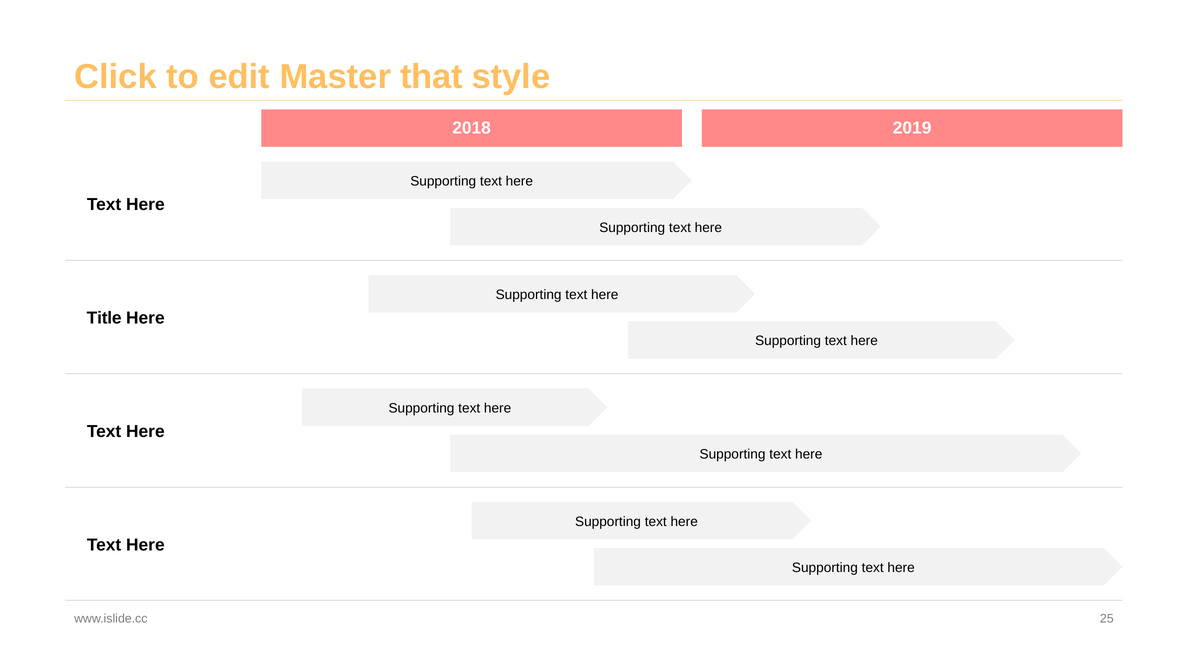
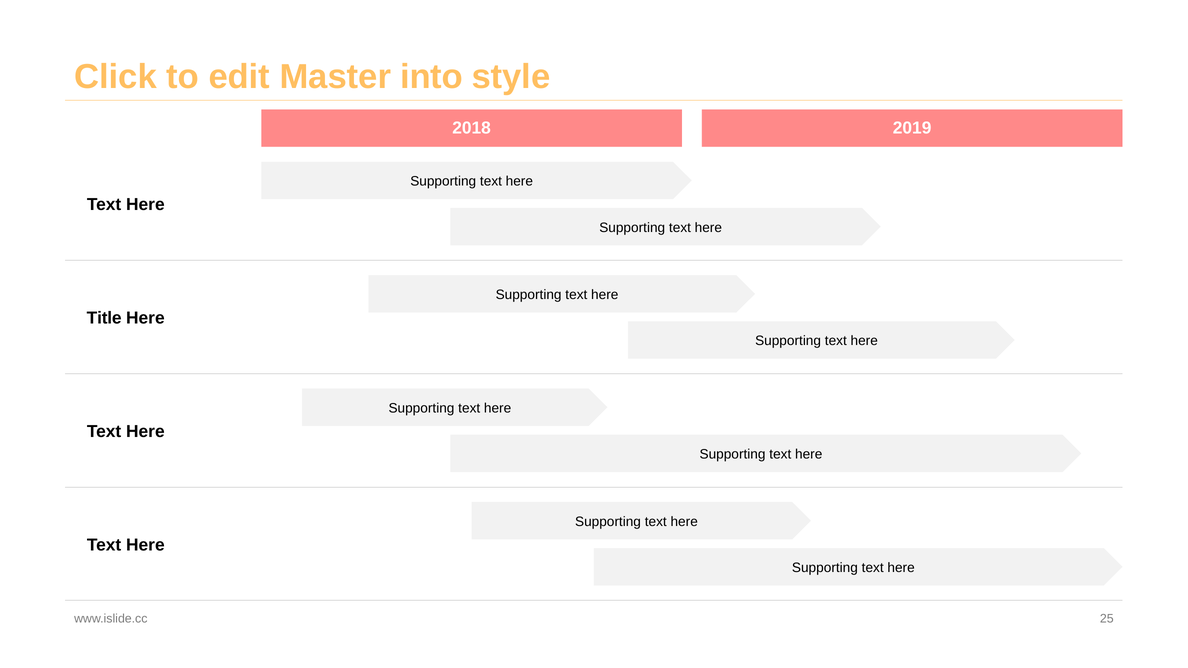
that: that -> into
